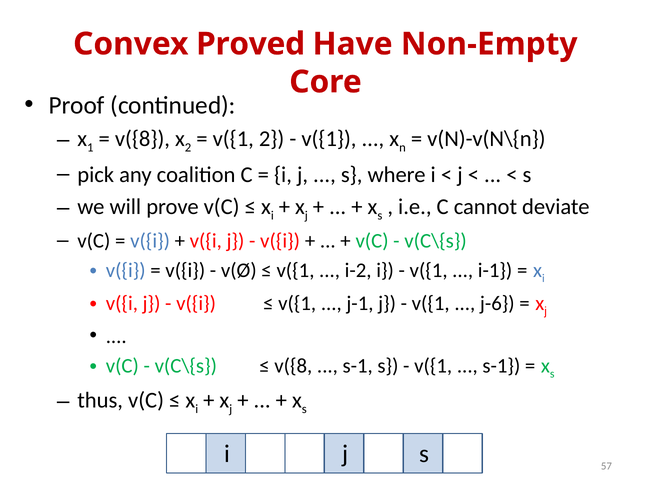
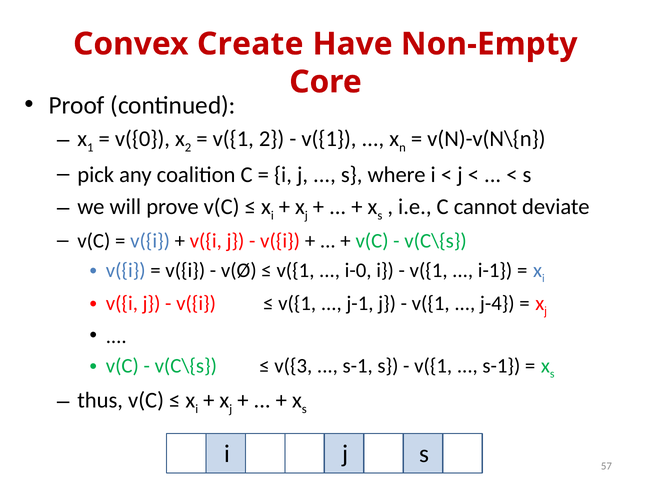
Proved: Proved -> Create
v({8 at (142, 139): v({8 -> v({0
i-2: i-2 -> i-0
j-6: j-6 -> j-4
v({8 at (293, 366): v({8 -> v({3
